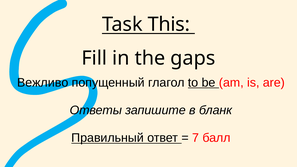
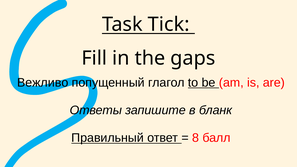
This: This -> Tick
7: 7 -> 8
